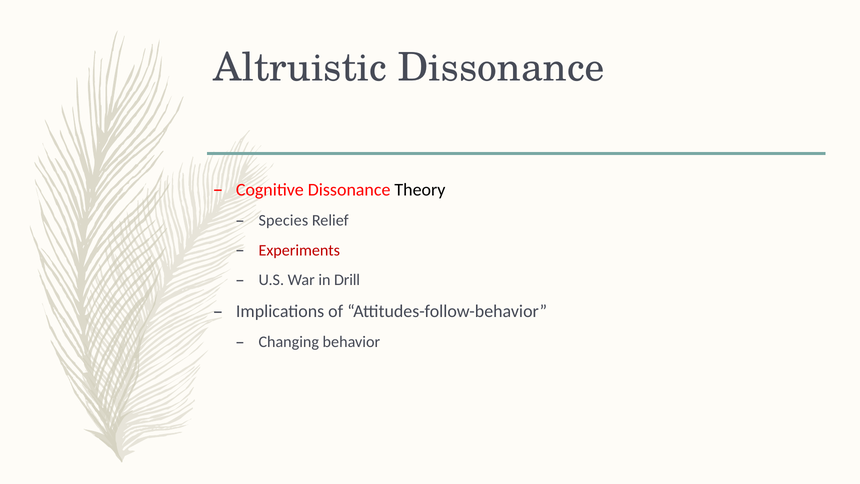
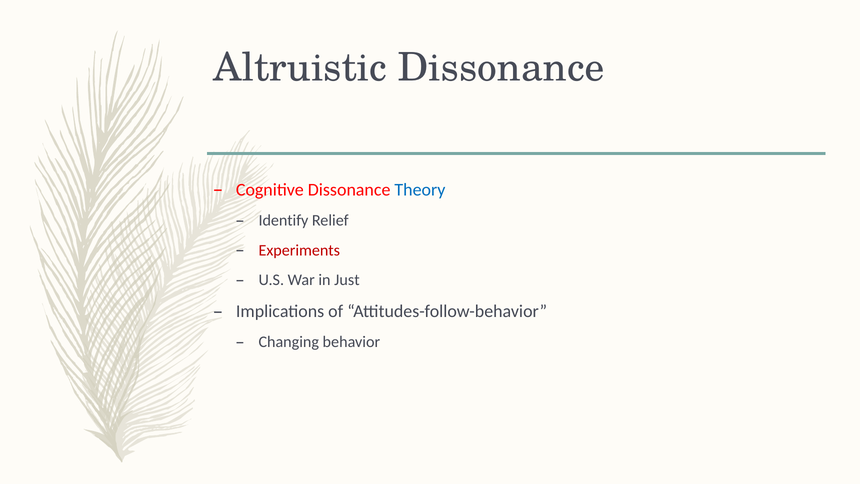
Theory colour: black -> blue
Species: Species -> Identify
Drill: Drill -> Just
